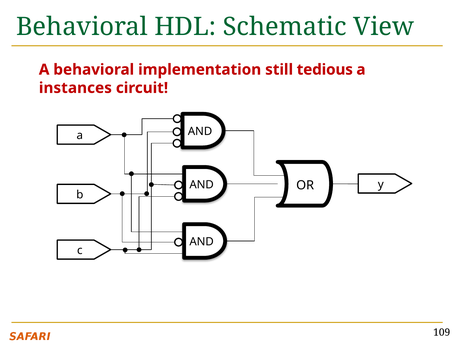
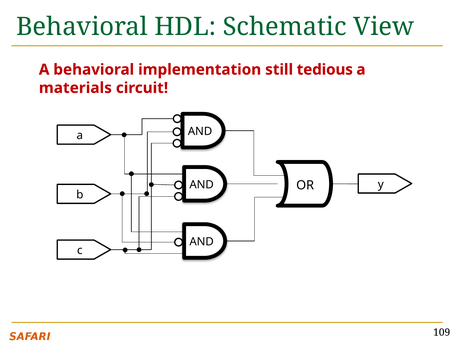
instances: instances -> materials
